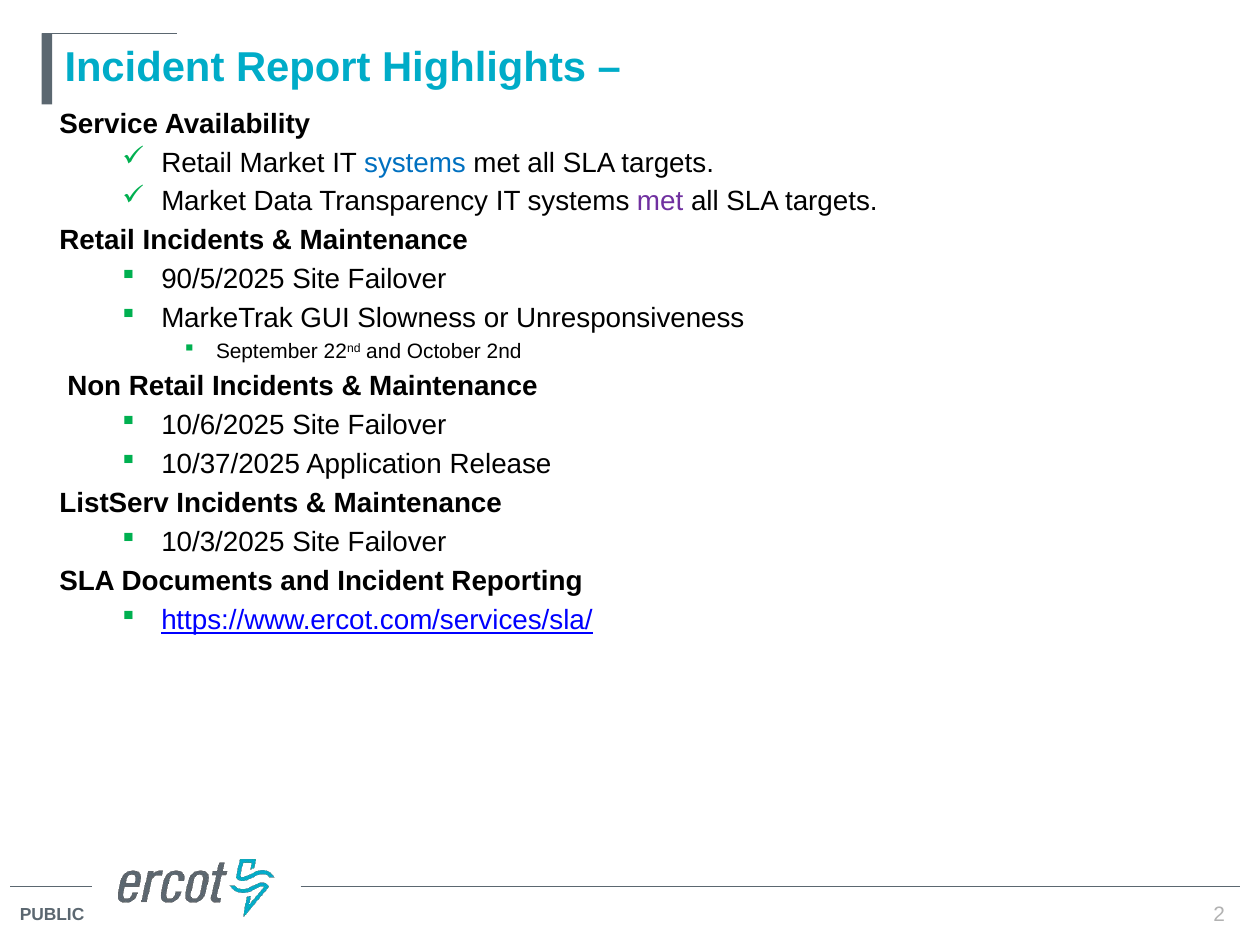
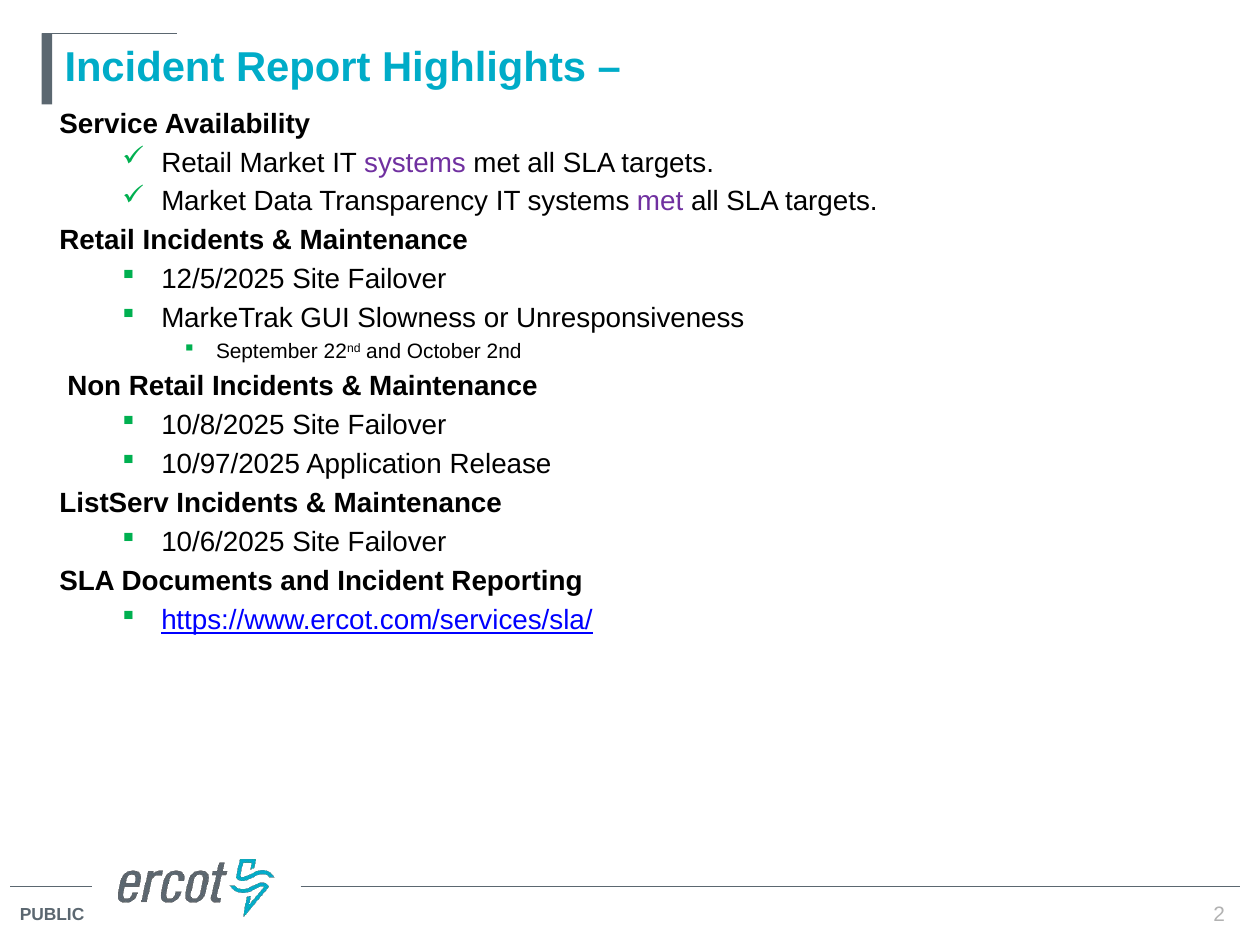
systems at (415, 163) colour: blue -> purple
90/5/2025: 90/5/2025 -> 12/5/2025
10/6/2025: 10/6/2025 -> 10/8/2025
10/37/2025: 10/37/2025 -> 10/97/2025
10/3/2025: 10/3/2025 -> 10/6/2025
